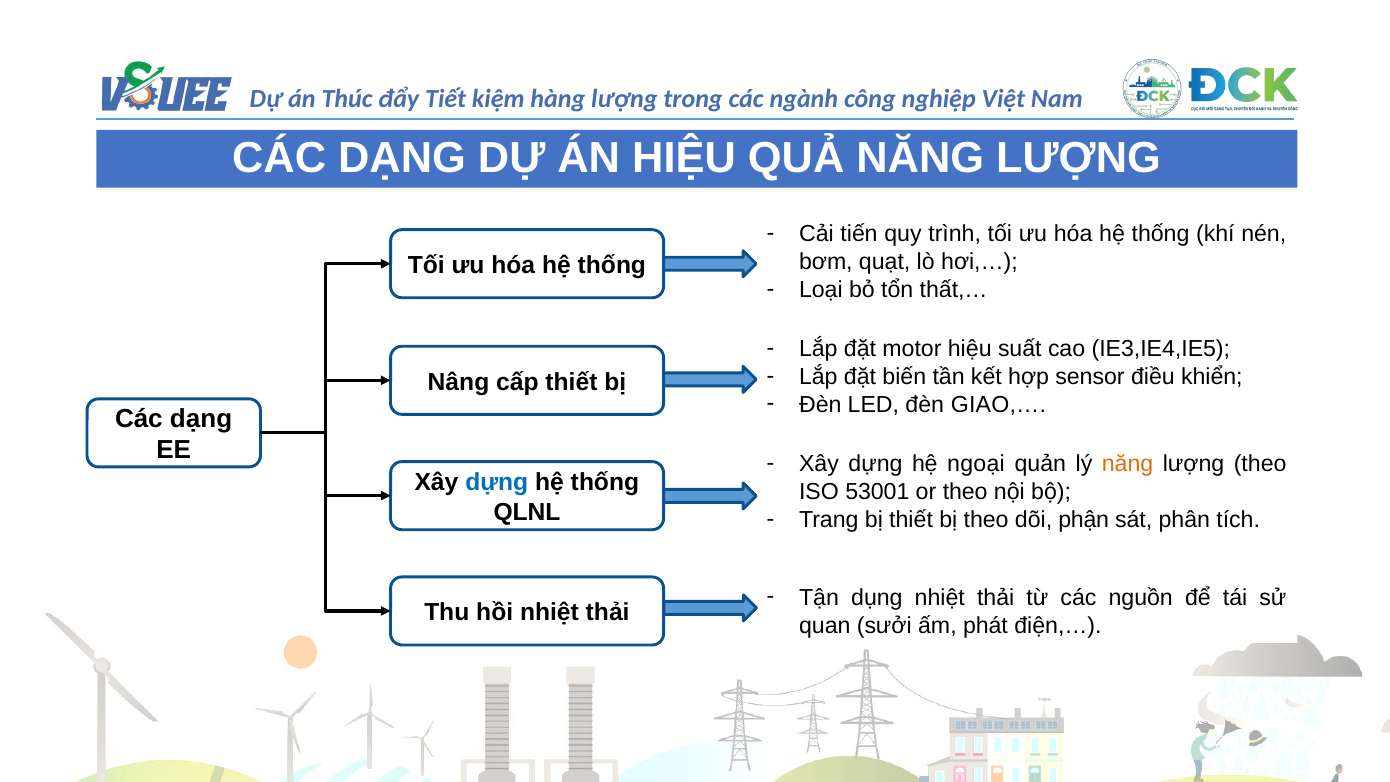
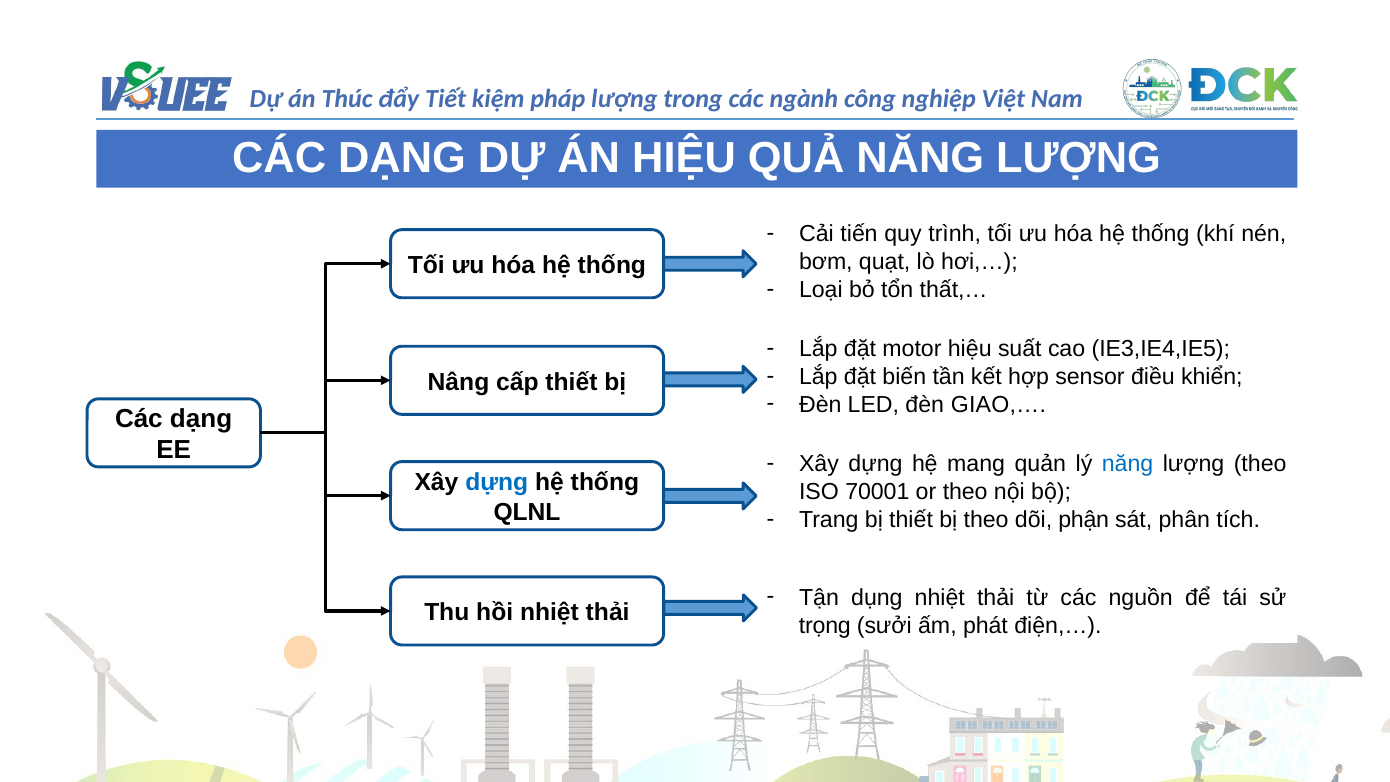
hàng: hàng -> pháp
ngoại: ngoại -> mang
năng at (1128, 464) colour: orange -> blue
53001: 53001 -> 70001
quan: quan -> trọng
